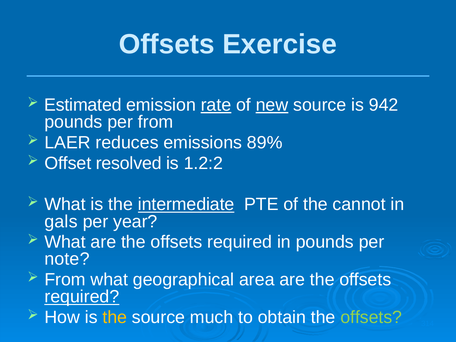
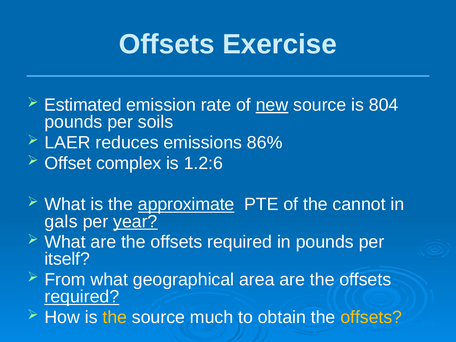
rate underline: present -> none
942: 942 -> 804
per from: from -> soils
89%: 89% -> 86%
resolved: resolved -> complex
1.2:2: 1.2:2 -> 1.2:6
intermediate: intermediate -> approximate
year underline: none -> present
note: note -> itself
offsets at (371, 317) colour: light green -> yellow
